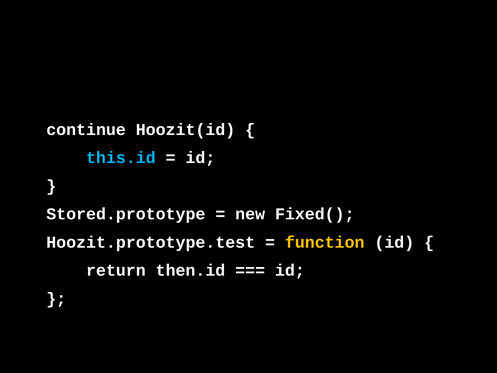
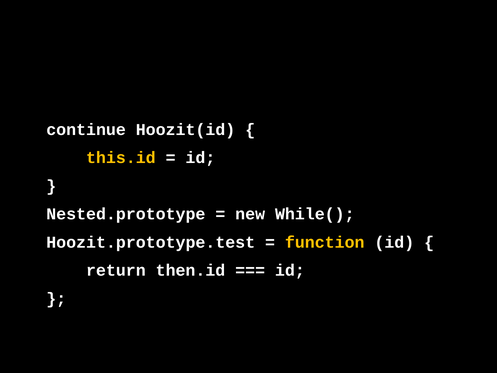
this.id colour: light blue -> yellow
Stored.prototype: Stored.prototype -> Nested.prototype
Fixed(: Fixed( -> While(
